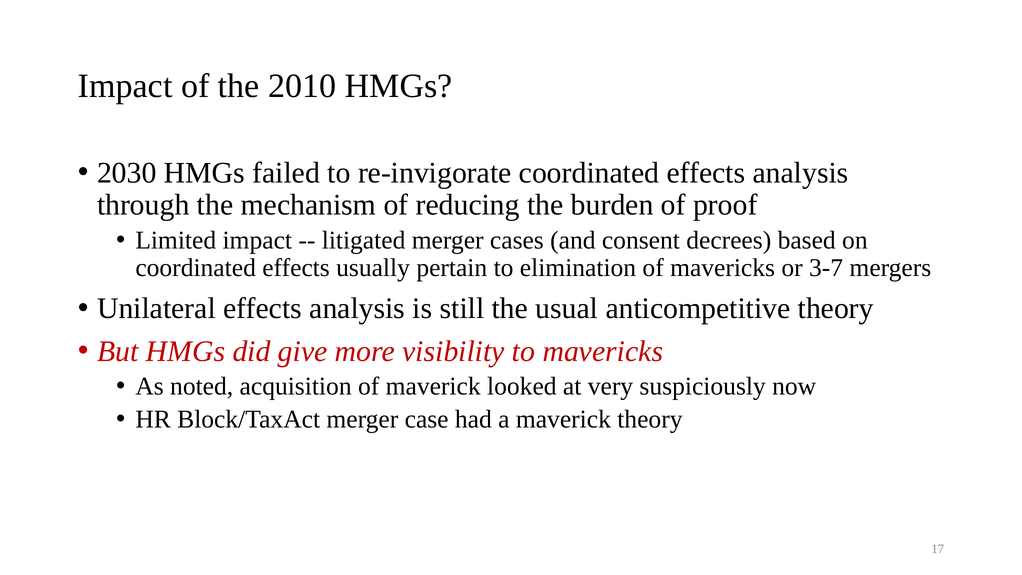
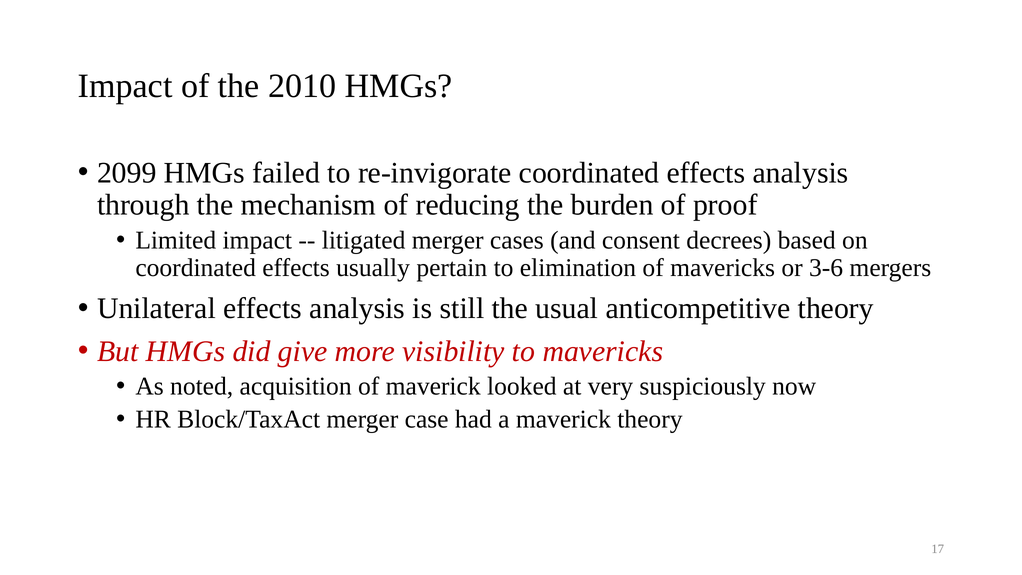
2030: 2030 -> 2099
3-7: 3-7 -> 3-6
